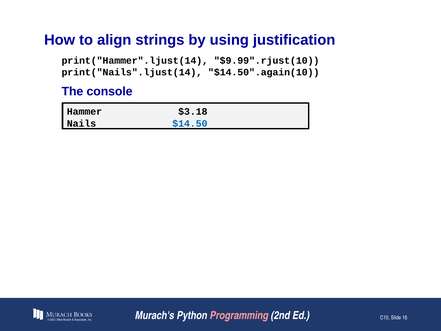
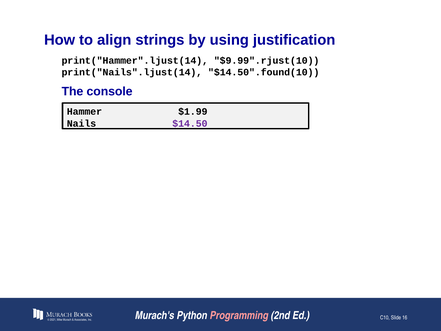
$14.50".again(10: $14.50".again(10 -> $14.50".found(10
$3.18: $3.18 -> $1.99
$14.50 colour: blue -> purple
